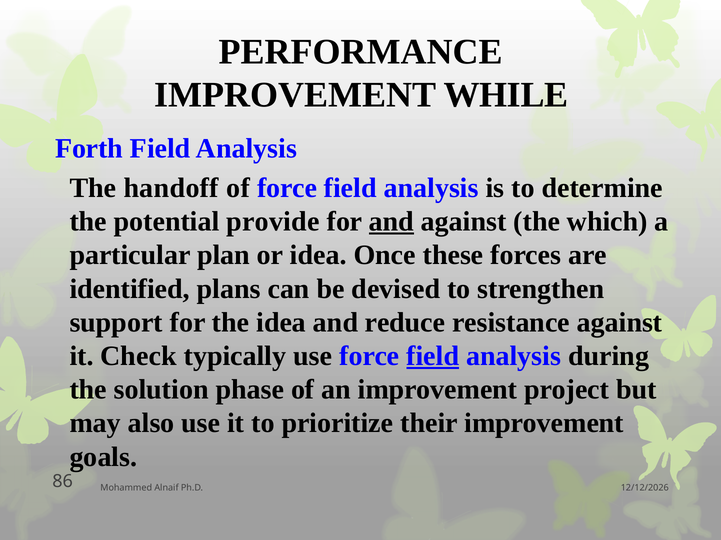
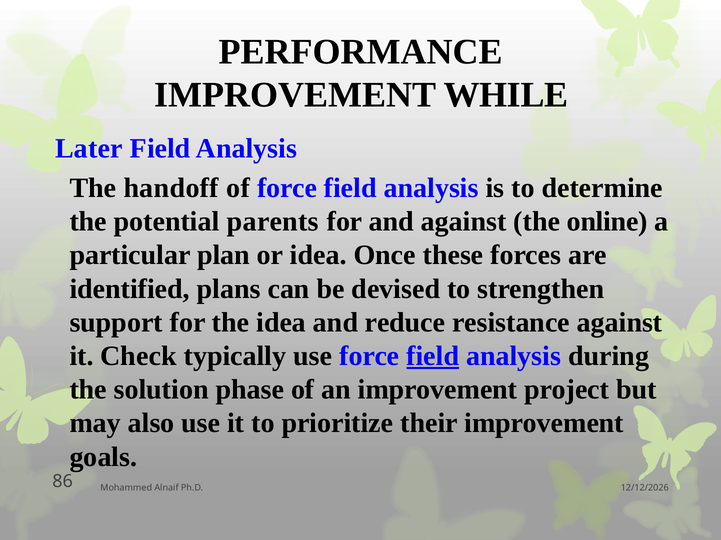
Forth: Forth -> Later
provide: provide -> parents
and at (391, 222) underline: present -> none
which: which -> online
